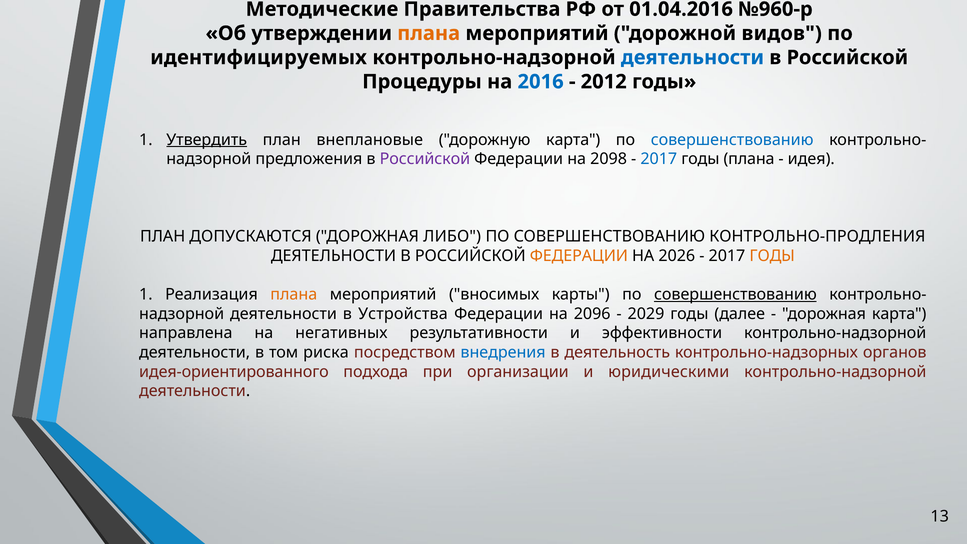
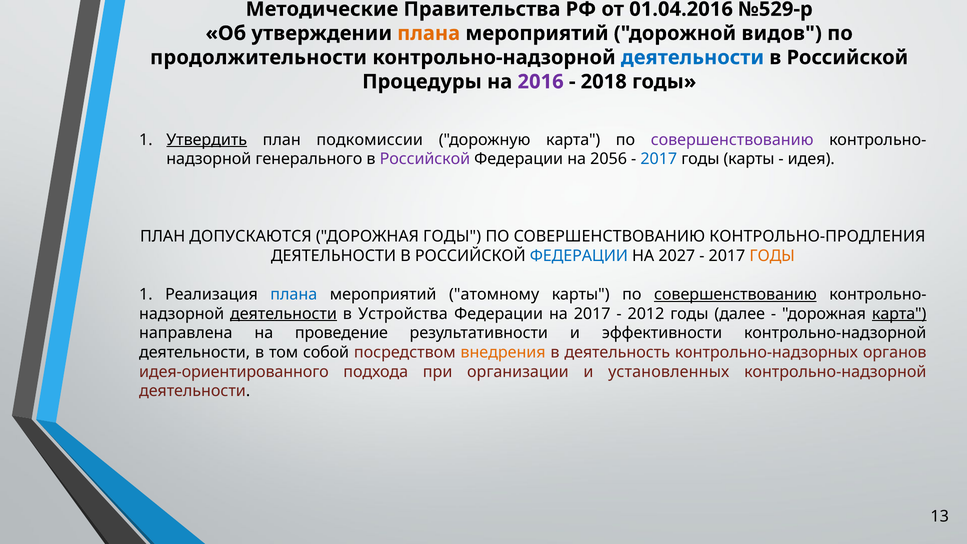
№960-р: №960-р -> №529-р
идентифицируемых: идентифицируемых -> продолжительности
2016 colour: blue -> purple
2012: 2012 -> 2018
внеплановые: внеплановые -> подкомиссии
совершенствованию at (732, 140) colour: blue -> purple
предложения: предложения -> генерального
2098: 2098 -> 2056
годы плана: плана -> карты
ДОРОЖНАЯ ЛИБО: ЛИБО -> ГОДЫ
ФЕДЕРАЦИИ at (579, 256) colour: orange -> blue
2026: 2026 -> 2027
плана at (294, 294) colour: orange -> blue
вносимых: вносимых -> атомному
деятельности at (283, 314) underline: none -> present
на 2096: 2096 -> 2017
2029: 2029 -> 2012
карта at (899, 314) underline: none -> present
негативных: негативных -> проведение
риска: риска -> собой
внедрения colour: blue -> orange
юридическими: юридическими -> установленных
